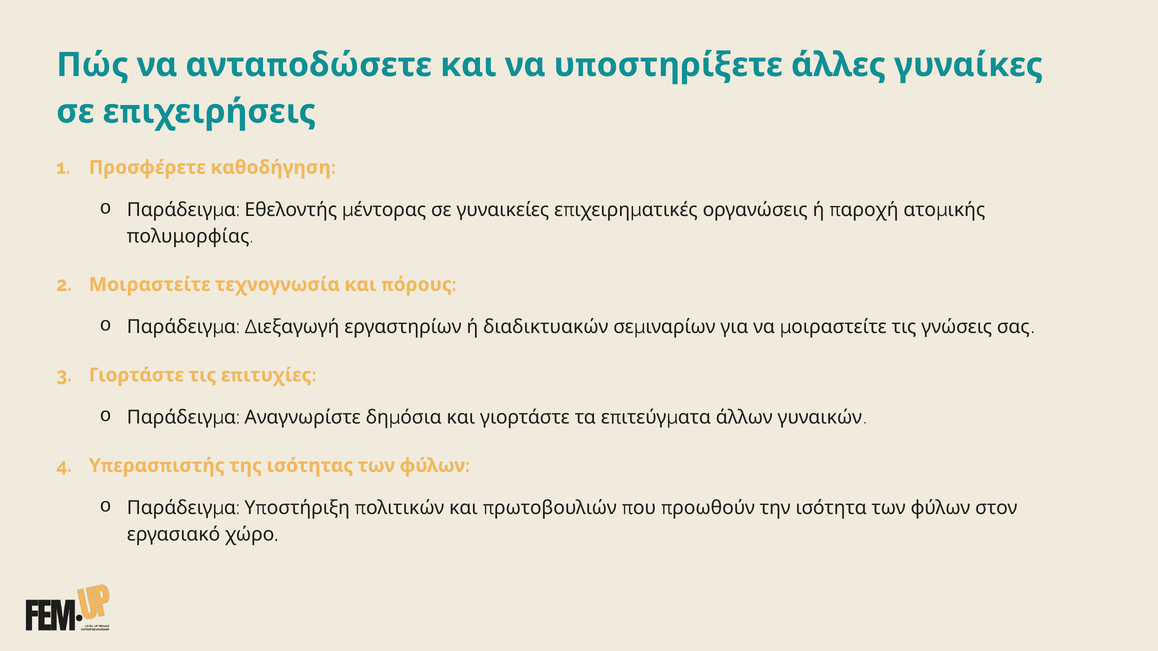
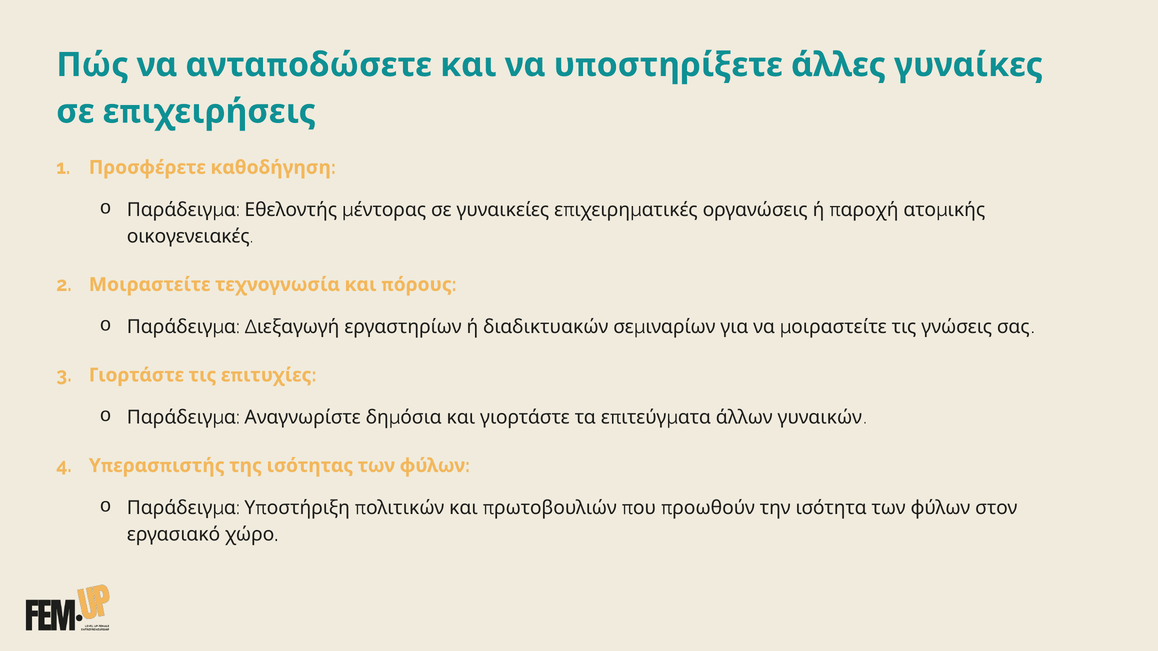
πολυμορφίας: πολυμορφίας -> οικογενειακές
